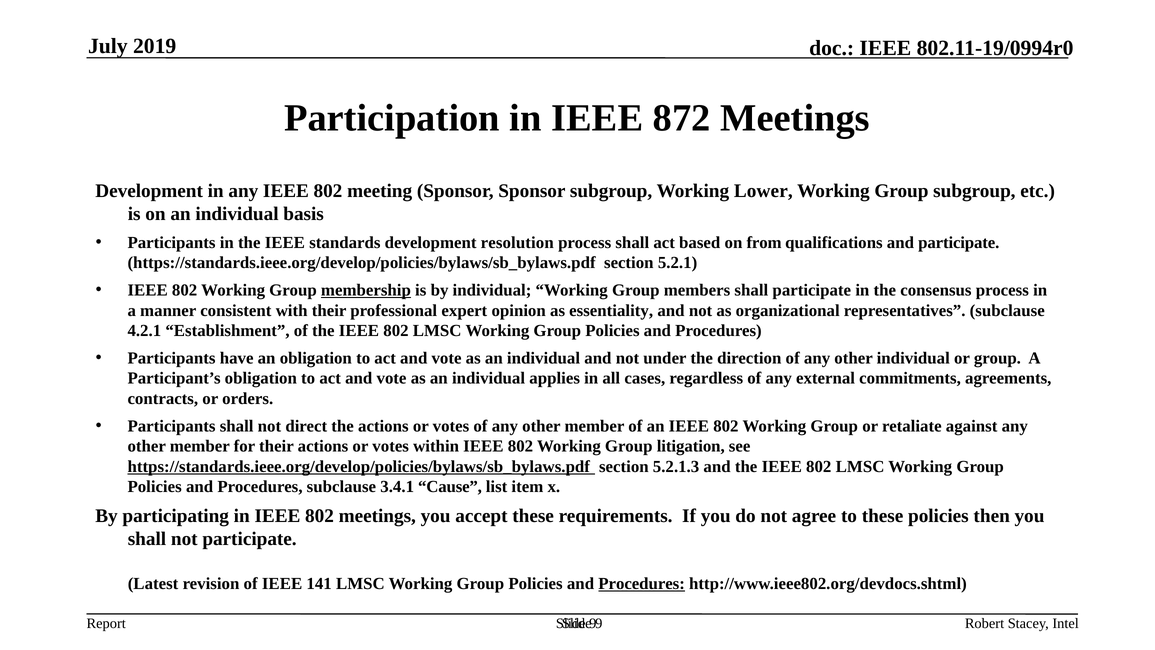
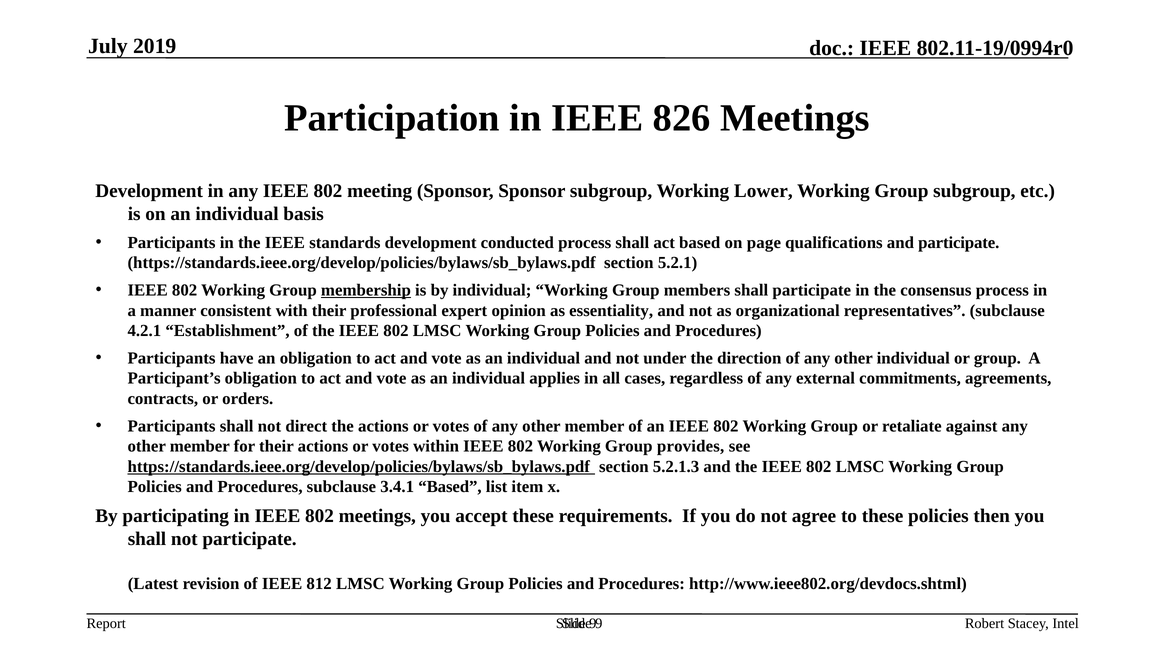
872: 872 -> 826
resolution: resolution -> conducted
from: from -> page
litigation: litigation -> provides
3.4.1 Cause: Cause -> Based
141: 141 -> 812
Procedures at (642, 583) underline: present -> none
